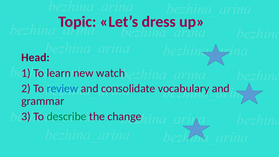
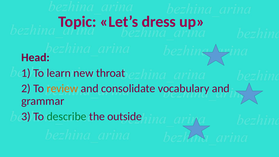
watch: watch -> throat
review colour: blue -> orange
change: change -> outside
